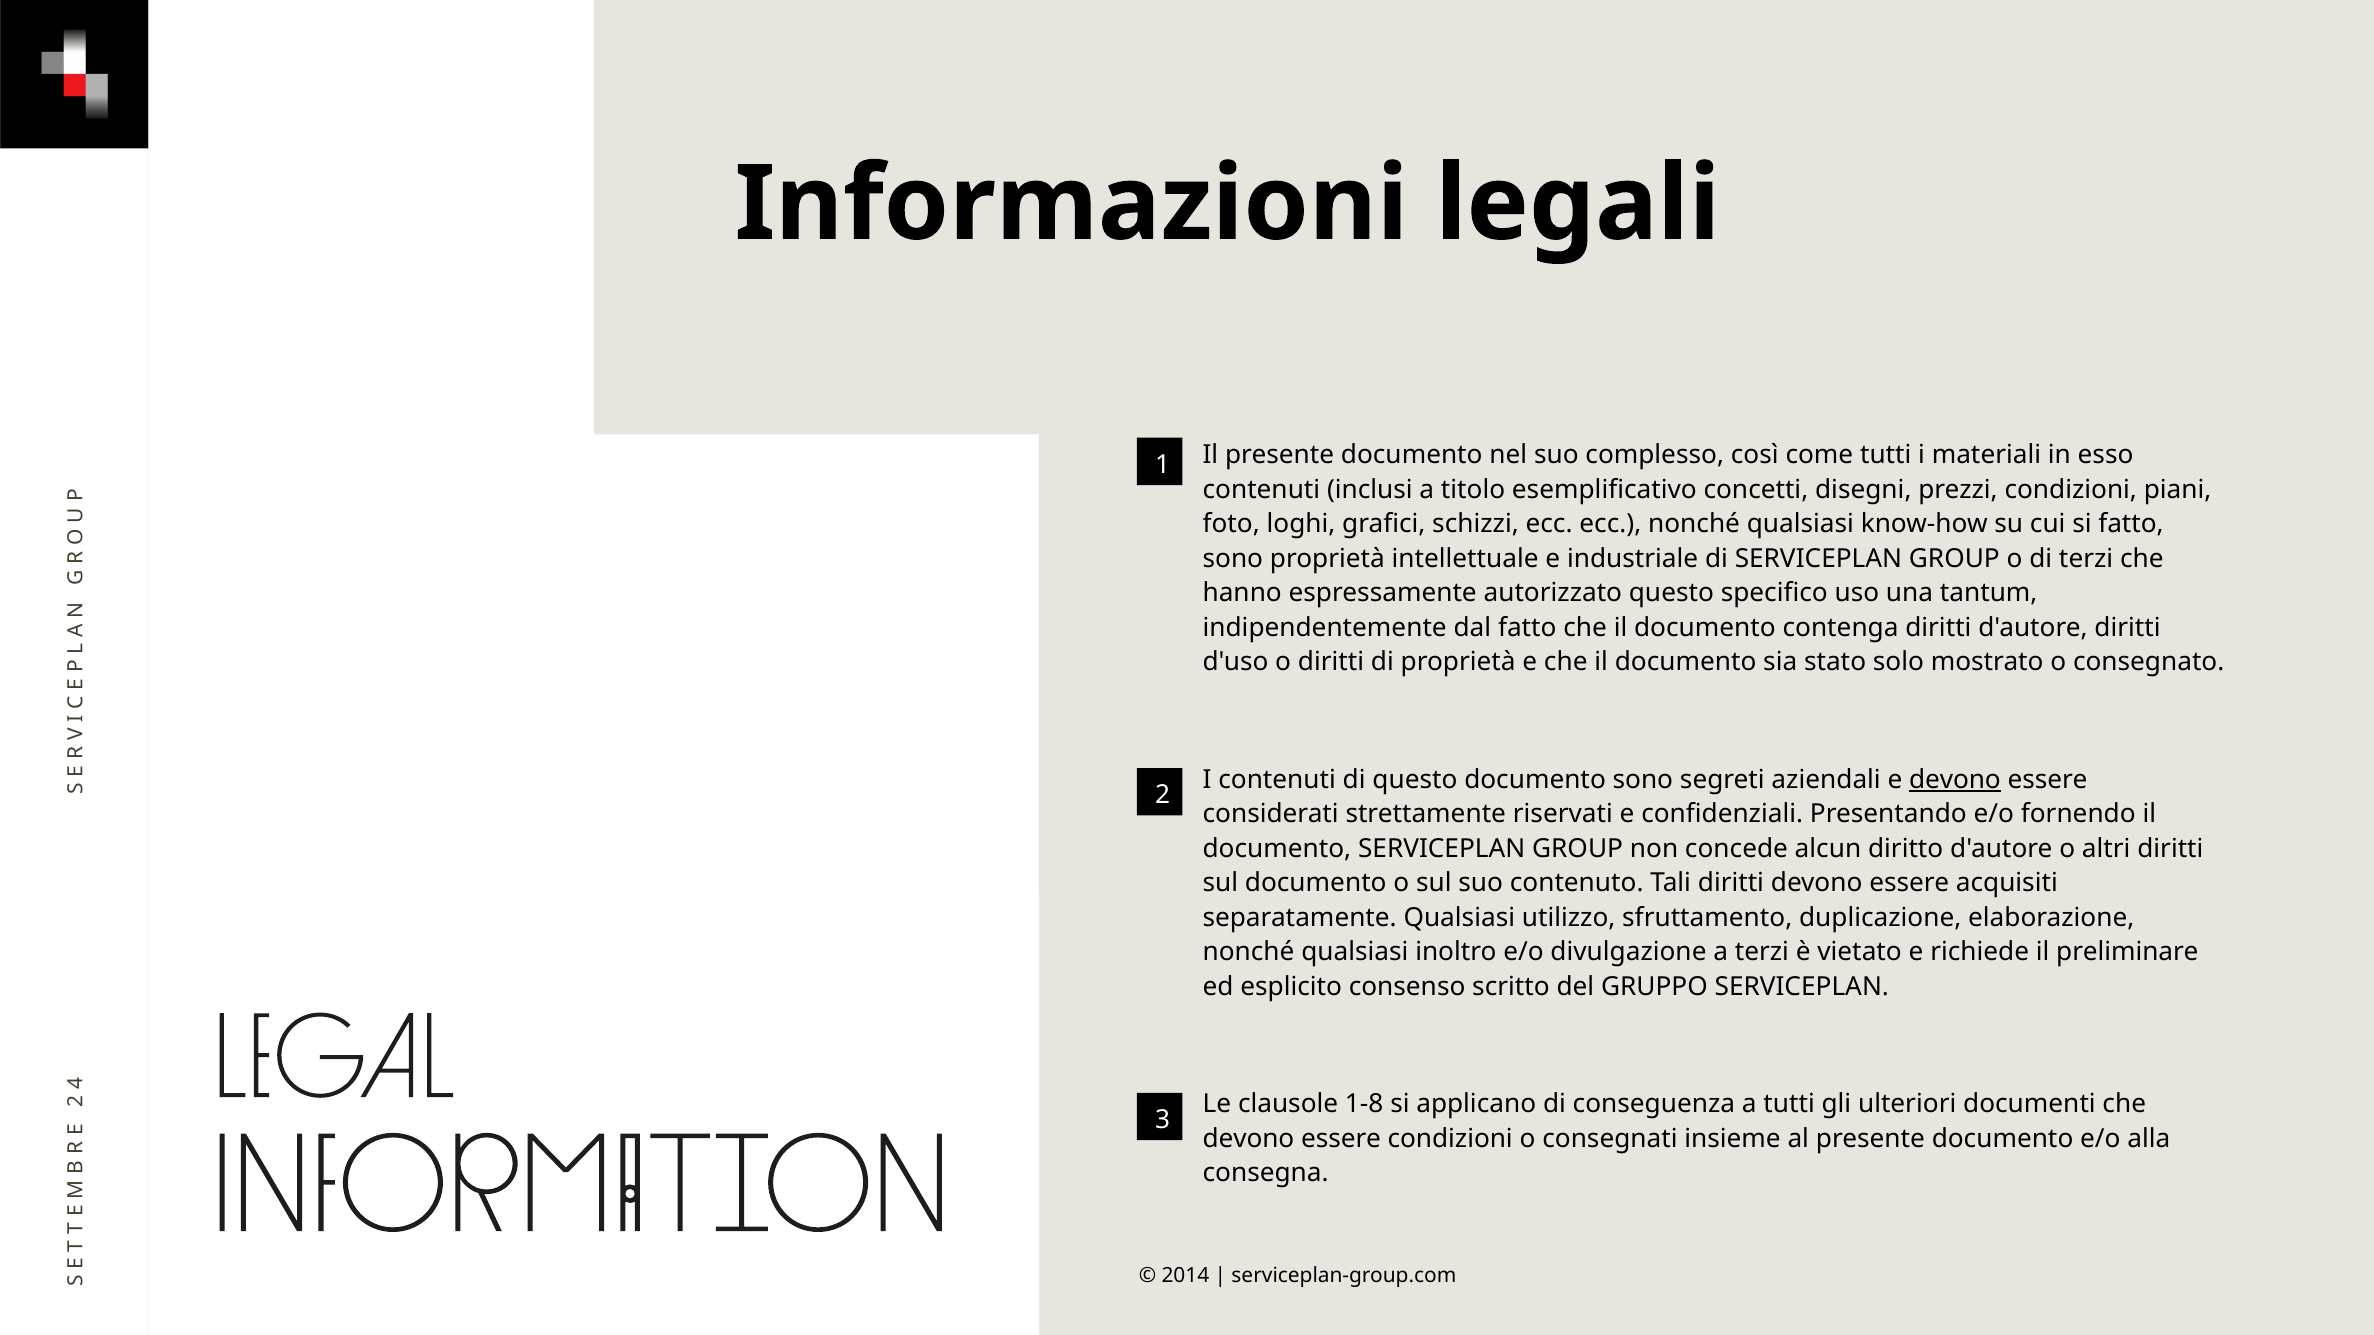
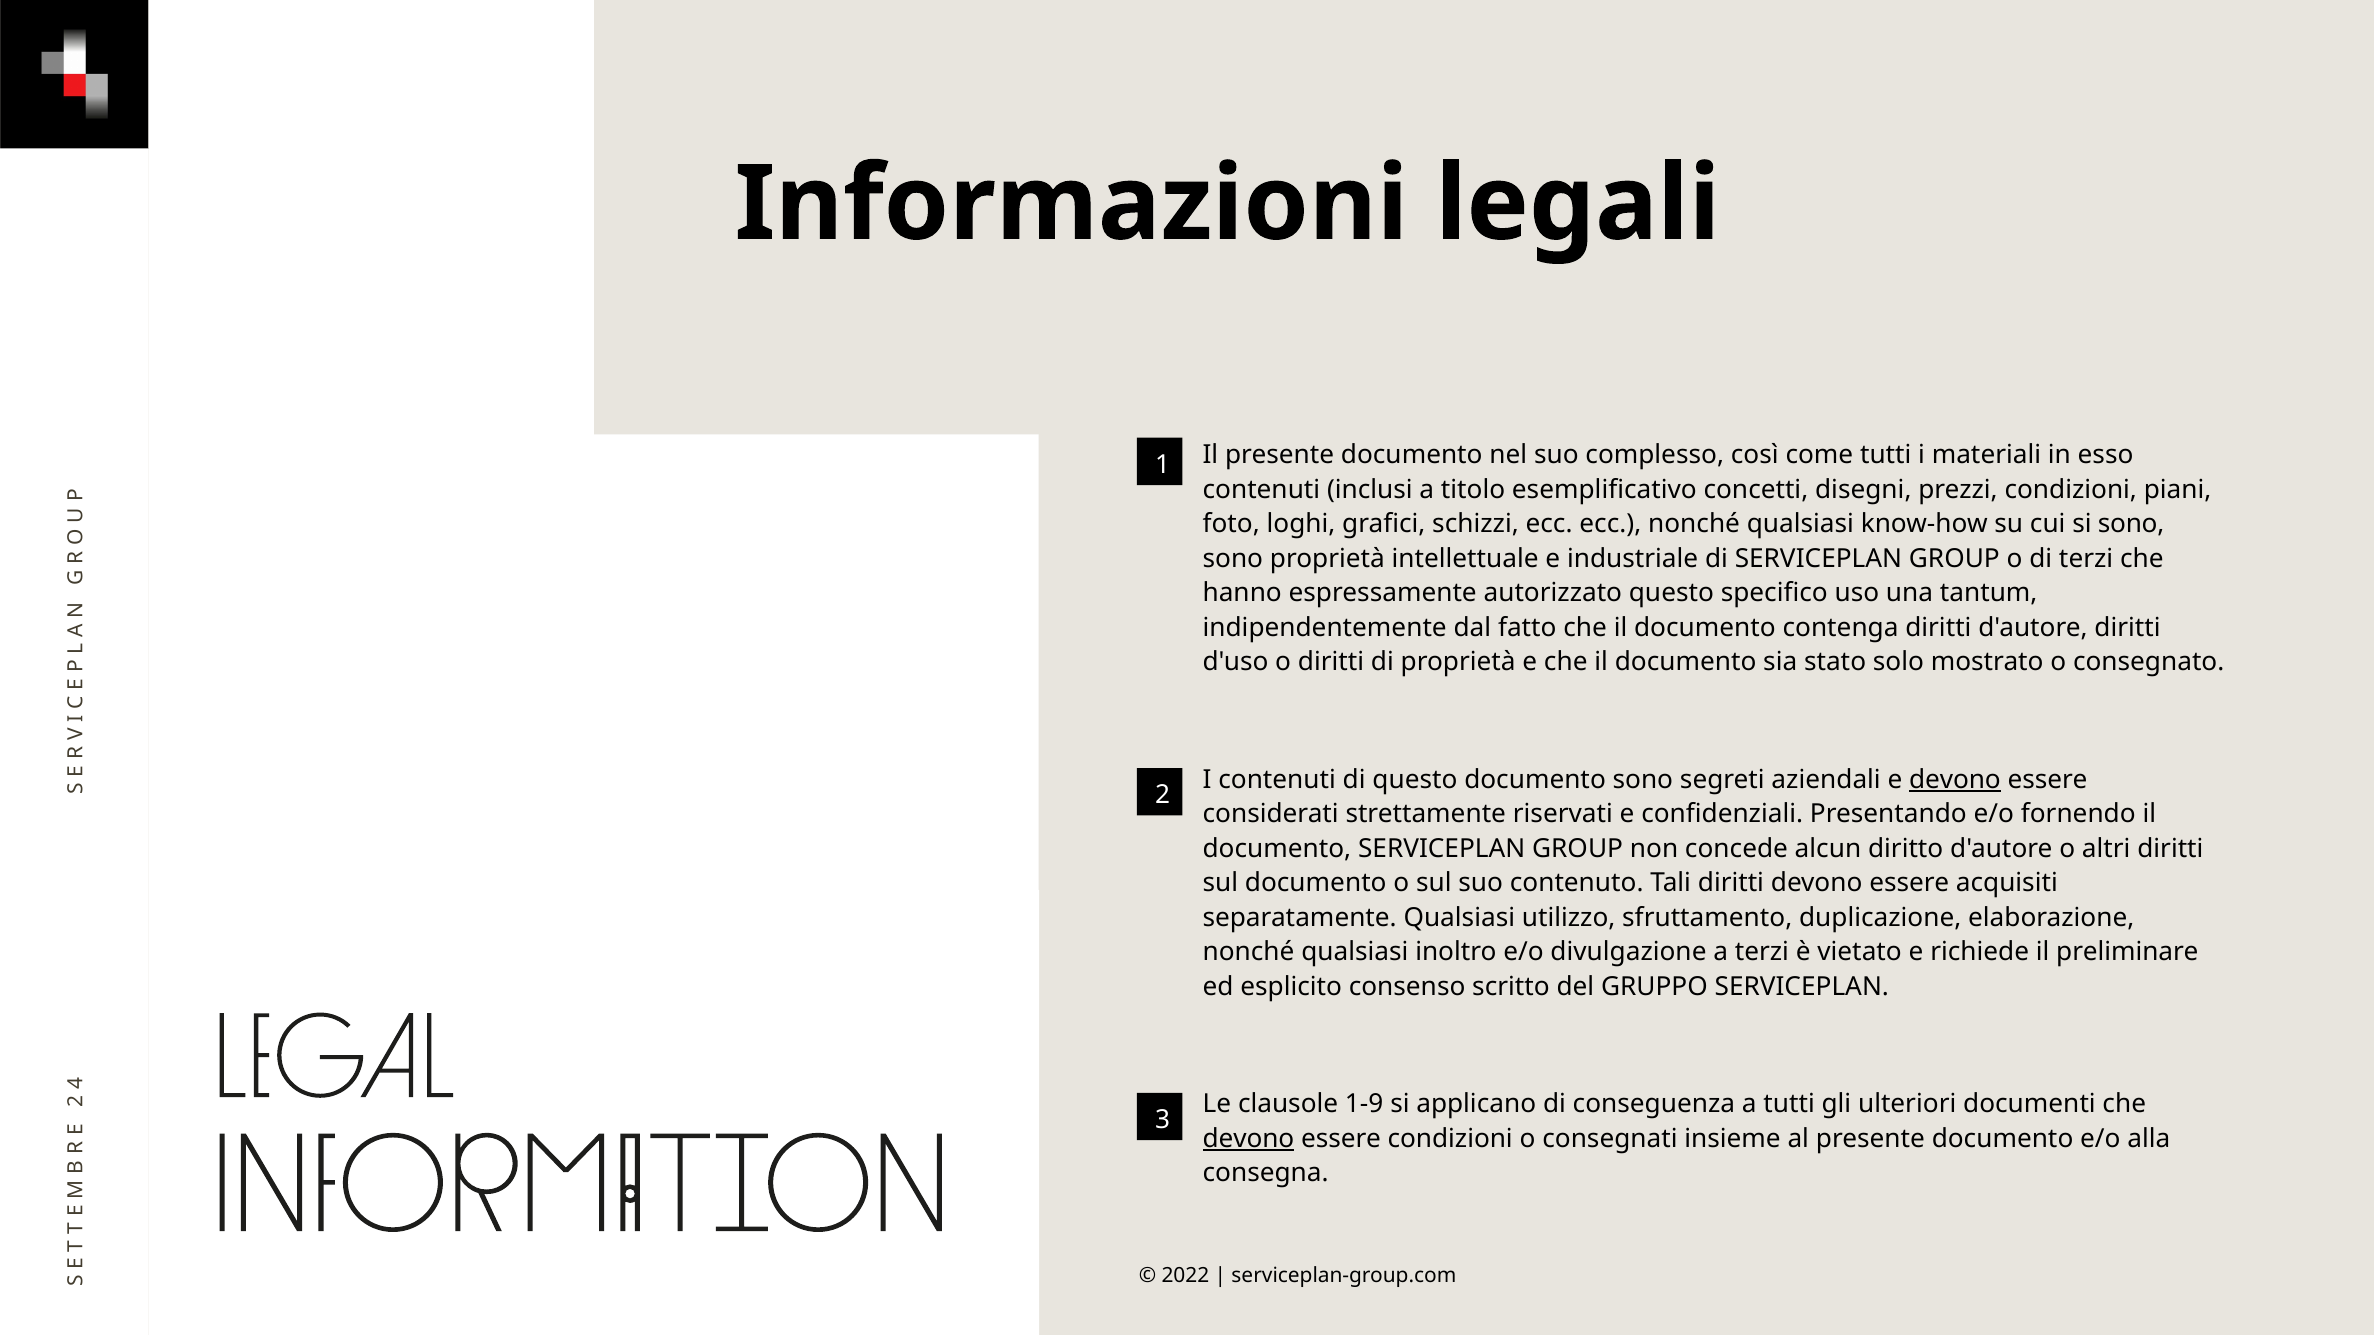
si fatto: fatto -> sono
1-8: 1-8 -> 1-9
devono at (1248, 1139) underline: none -> present
2014: 2014 -> 2022
